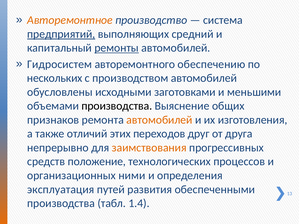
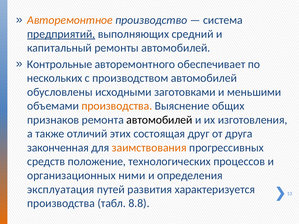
ремонты underline: present -> none
Гидросистем: Гидросистем -> Контрольные
обеспечению: обеспечению -> обеспечивает
производства at (117, 106) colour: black -> orange
автомобилей at (159, 120) colour: orange -> black
переходов: переходов -> состоящая
непрерывно: непрерывно -> законченная
обеспеченными: обеспеченными -> характеризуется
1.4: 1.4 -> 8.8
